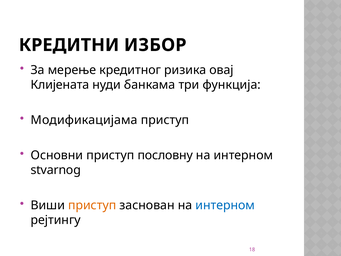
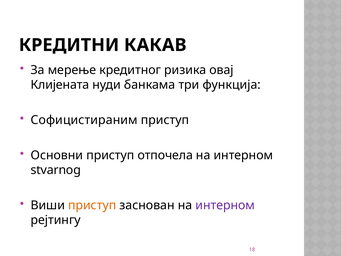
ИЗБОР: ИЗБОР -> КАКАВ
Модификацијама: Модификацијама -> Софицистираним
пословну: пословну -> отпочела
интерном at (225, 205) colour: blue -> purple
